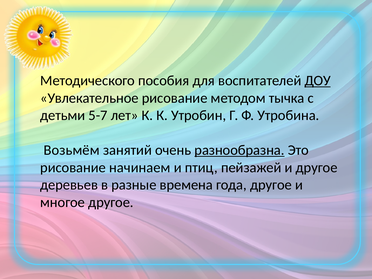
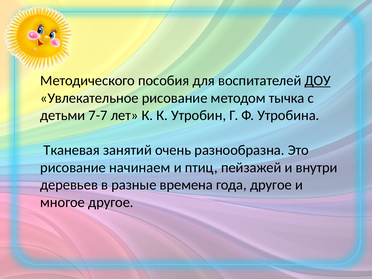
5-7: 5-7 -> 7-7
Возьмём: Возьмём -> Тканевая
разнообразна underline: present -> none
и другое: другое -> внутри
